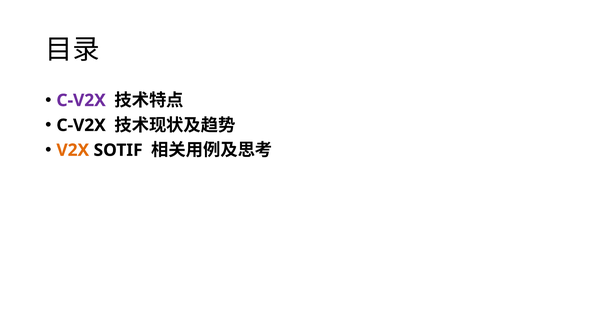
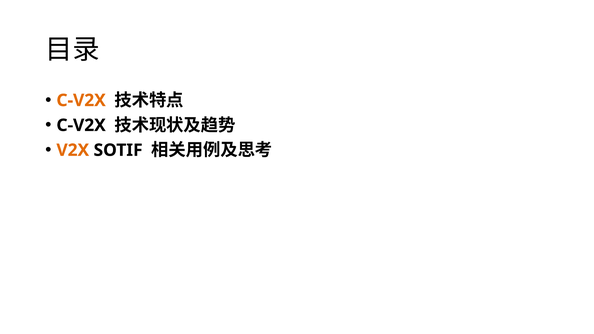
C-V2X at (81, 100) colour: purple -> orange
